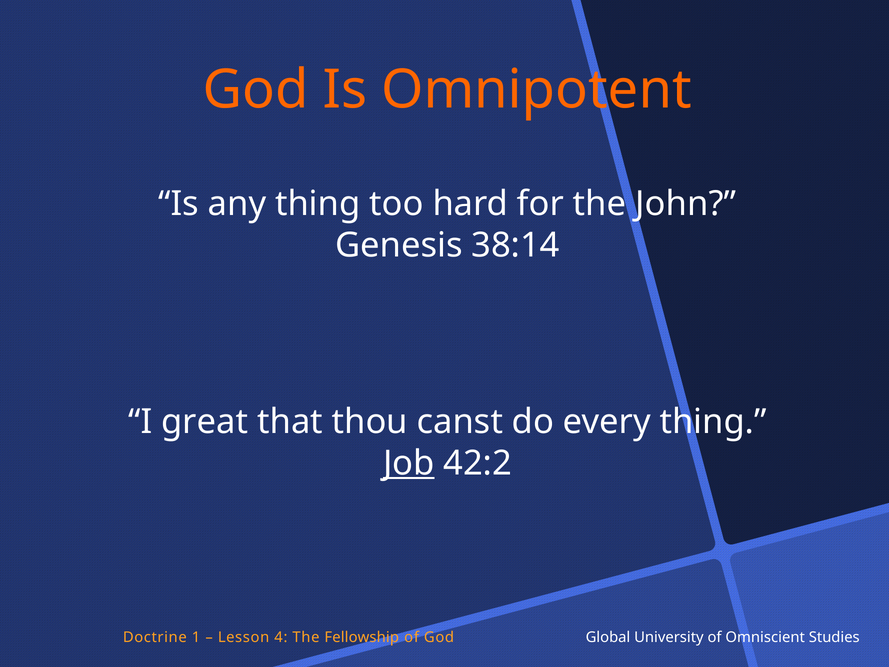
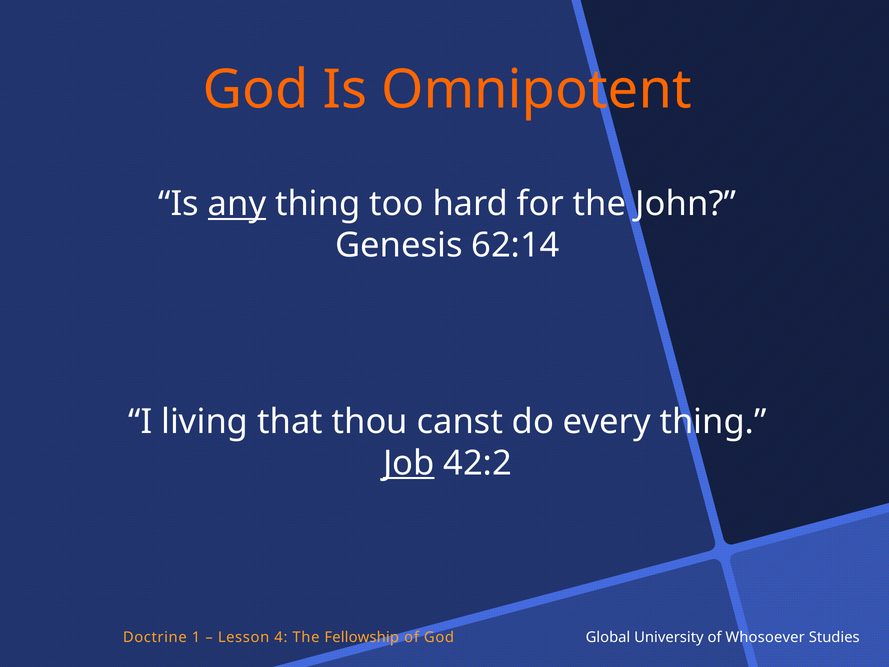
any underline: none -> present
38:14: 38:14 -> 62:14
great: great -> living
Omniscient: Omniscient -> Whosoever
